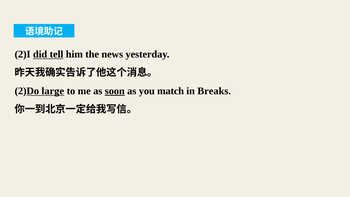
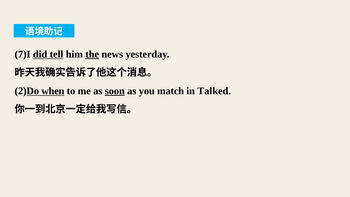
2)I: 2)I -> 7)I
the underline: none -> present
large: large -> when
Breaks: Breaks -> Talked
